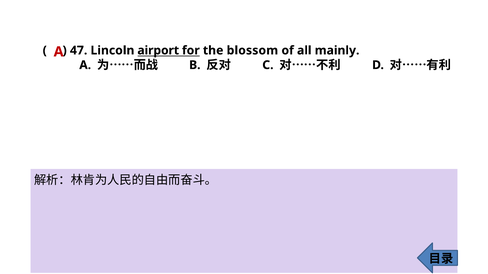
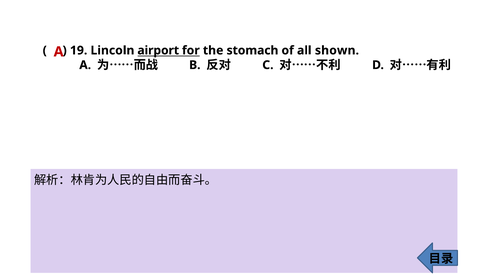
47: 47 -> 19
blossom: blossom -> stomach
mainly: mainly -> shown
